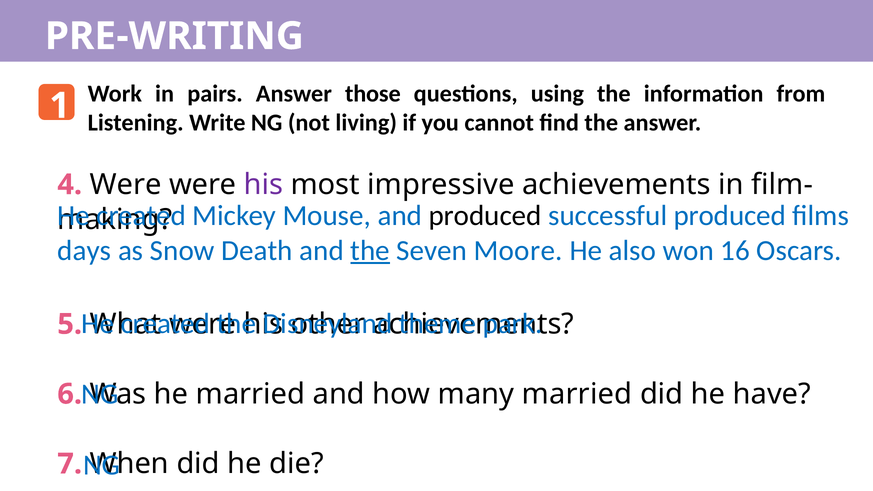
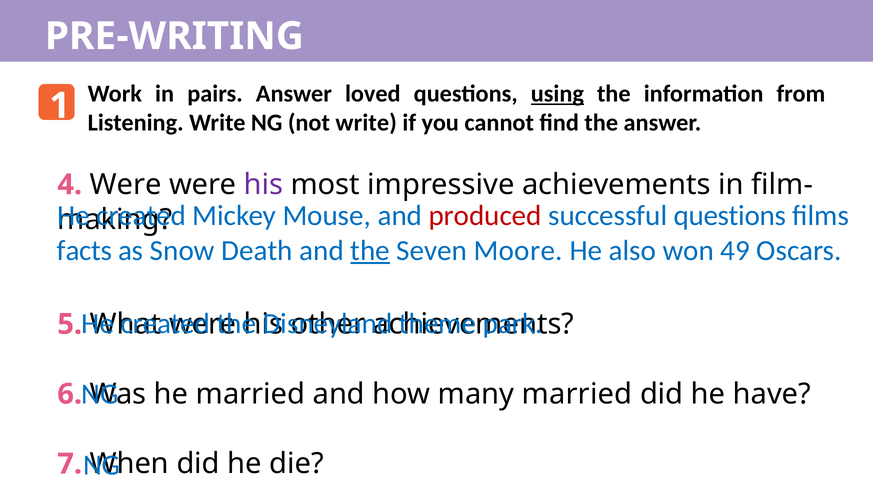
those: those -> loved
using underline: none -> present
not living: living -> write
produced at (485, 216) colour: black -> red
successful produced: produced -> questions
days: days -> facts
16: 16 -> 49
